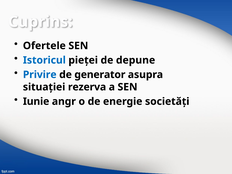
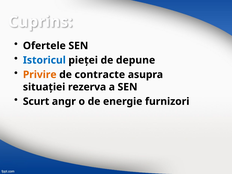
Privire colour: blue -> orange
generator: generator -> contracte
Iunie: Iunie -> Scurt
societăţi: societăţi -> furnizori
